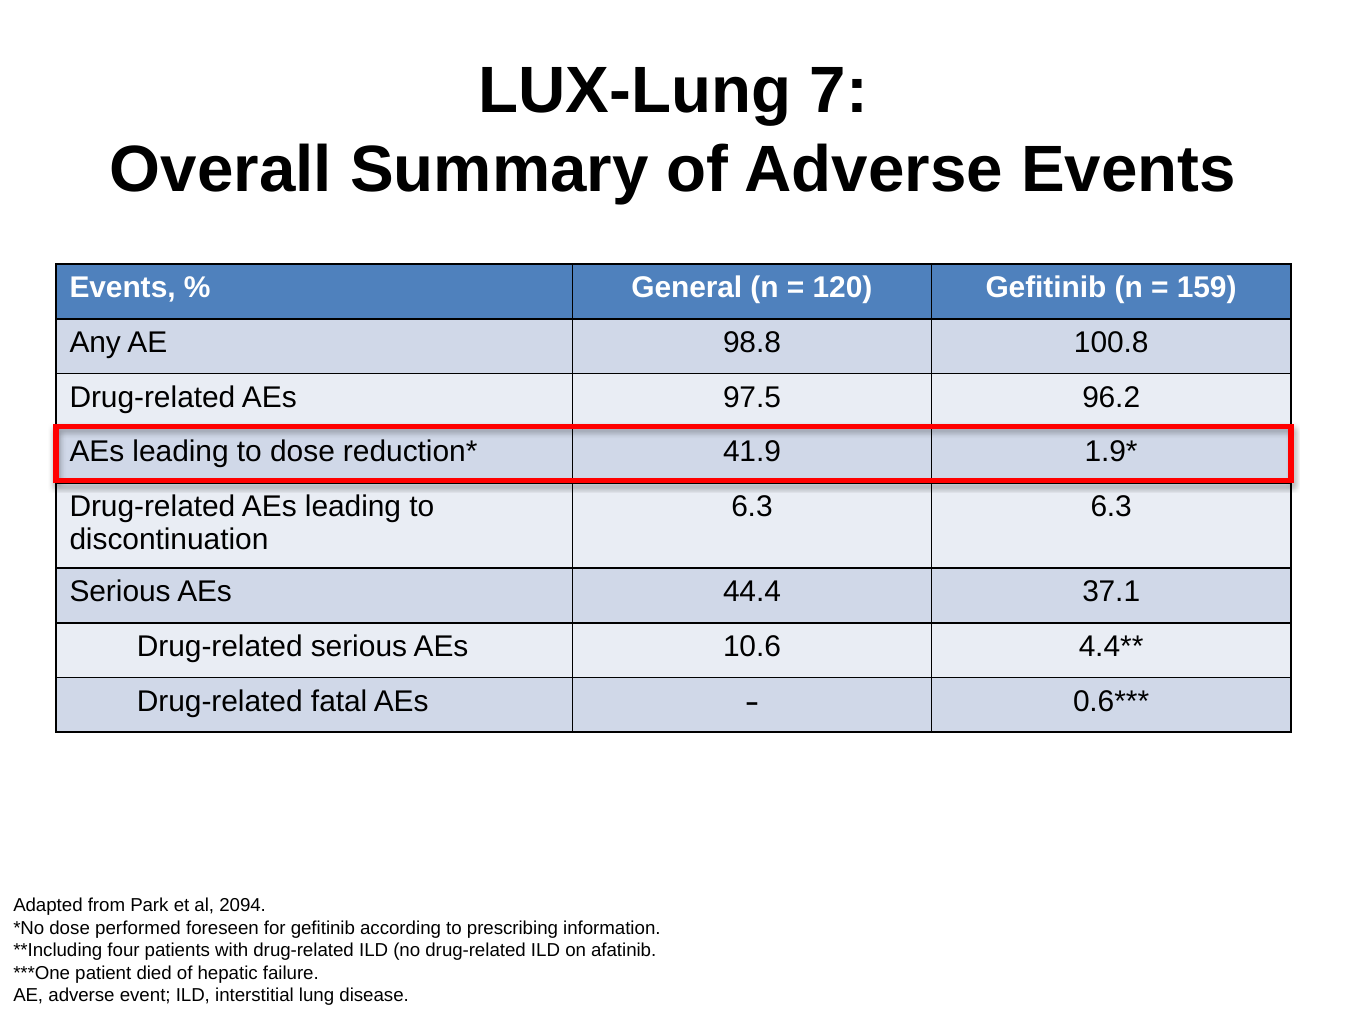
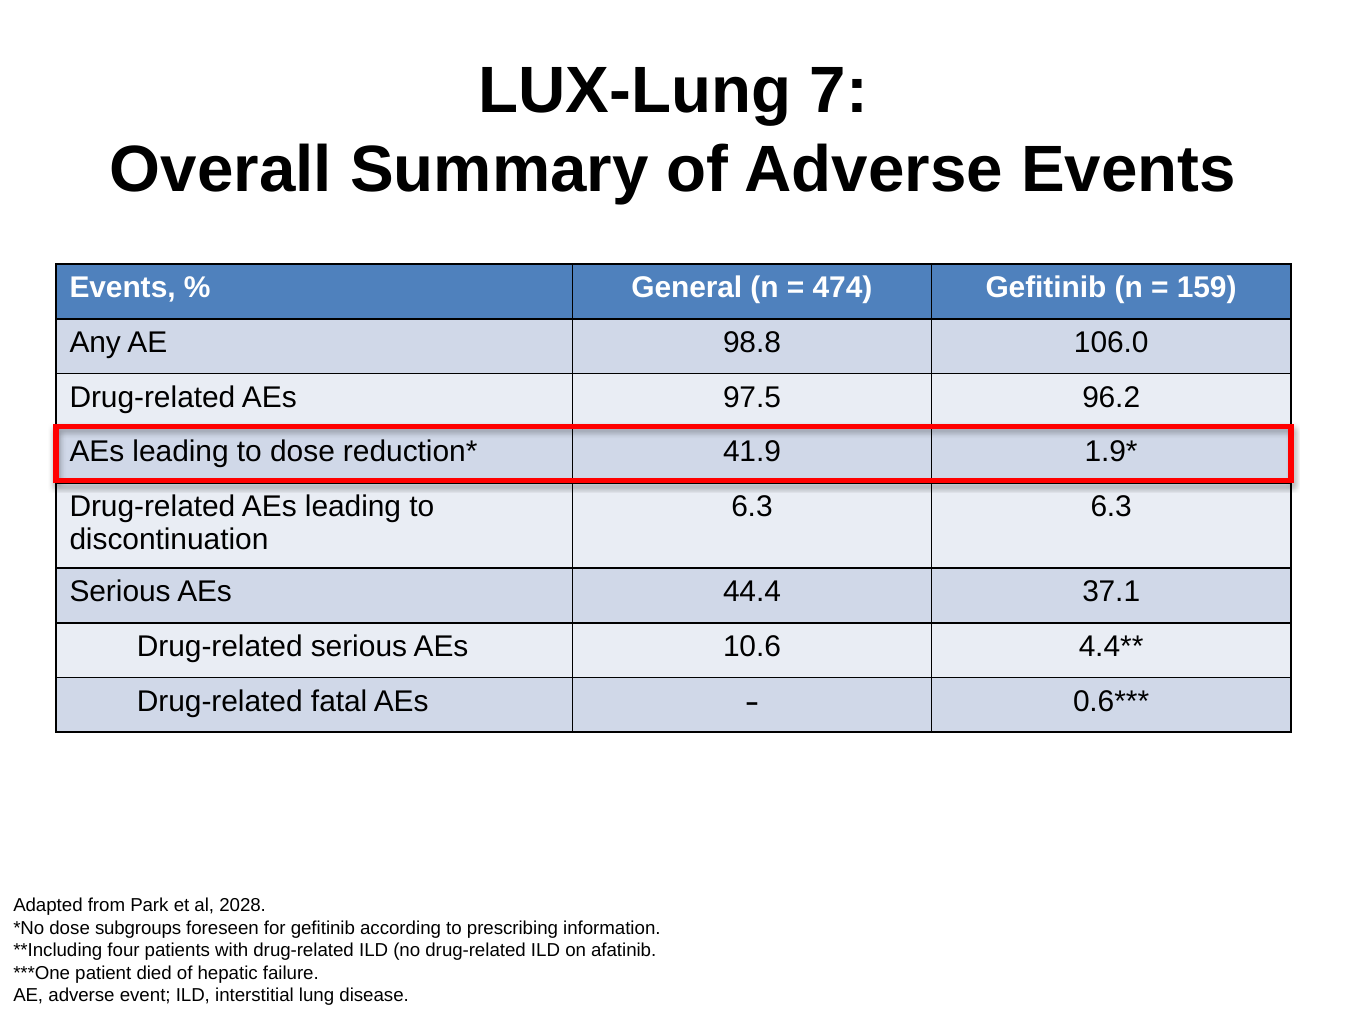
120: 120 -> 474
100.8: 100.8 -> 106.0
2094: 2094 -> 2028
performed: performed -> subgroups
